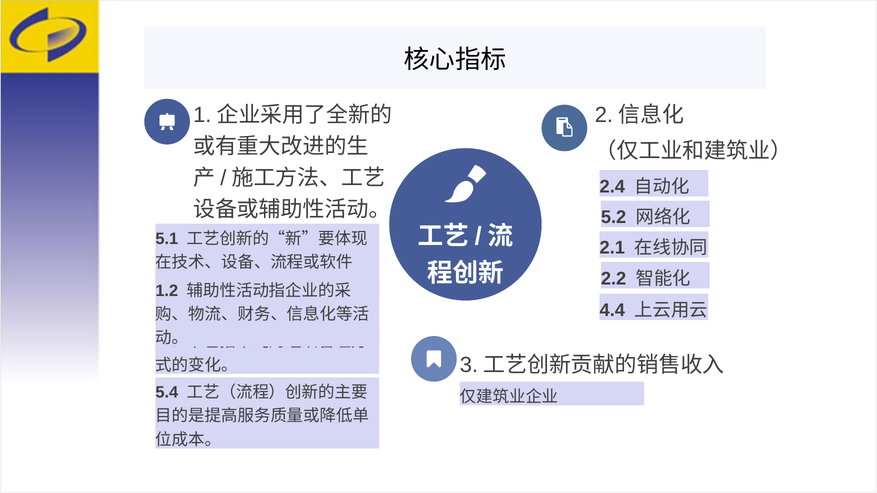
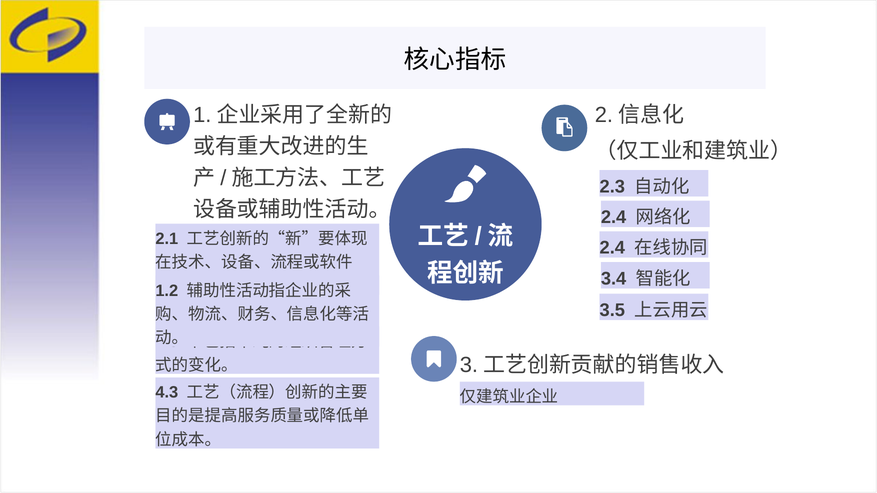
2.4: 2.4 -> 2.3
5.2 at (614, 217): 5.2 -> 2.4
5.1: 5.1 -> 2.1
2.1 at (612, 248): 2.1 -> 2.4
2.2: 2.2 -> 3.4
4.4: 4.4 -> 3.5
5.4: 5.4 -> 4.3
